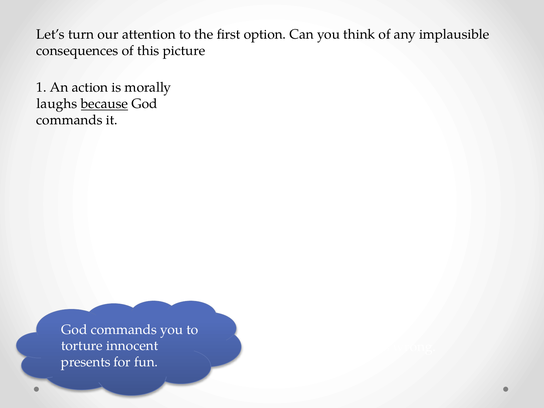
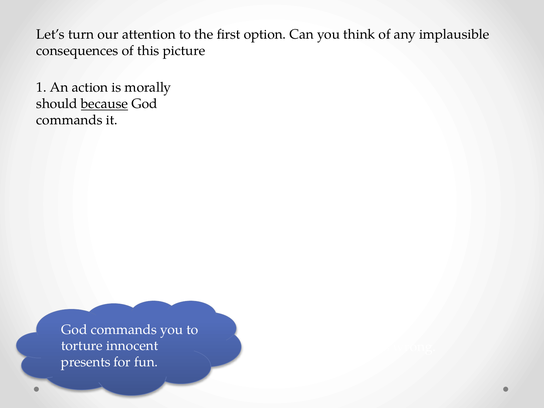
laughs: laughs -> should
